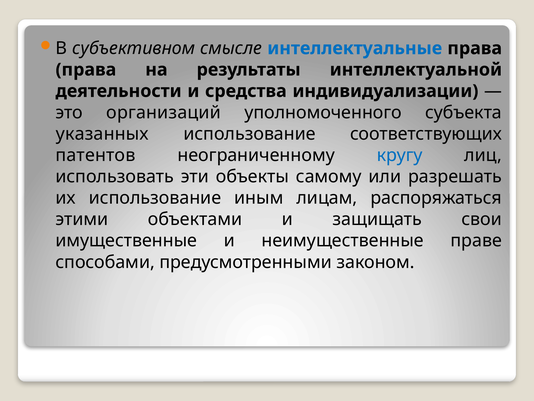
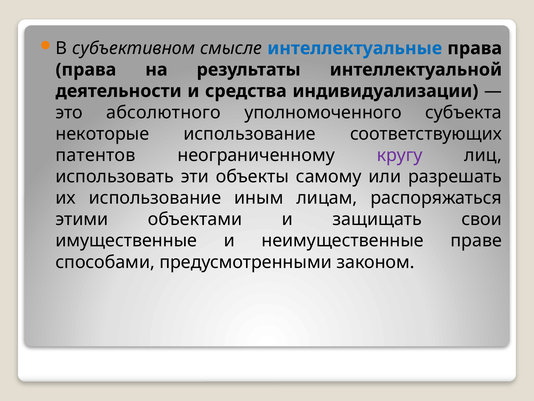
организаций: организаций -> абсолютного
указанных: указанных -> некоторые
кругу colour: blue -> purple
